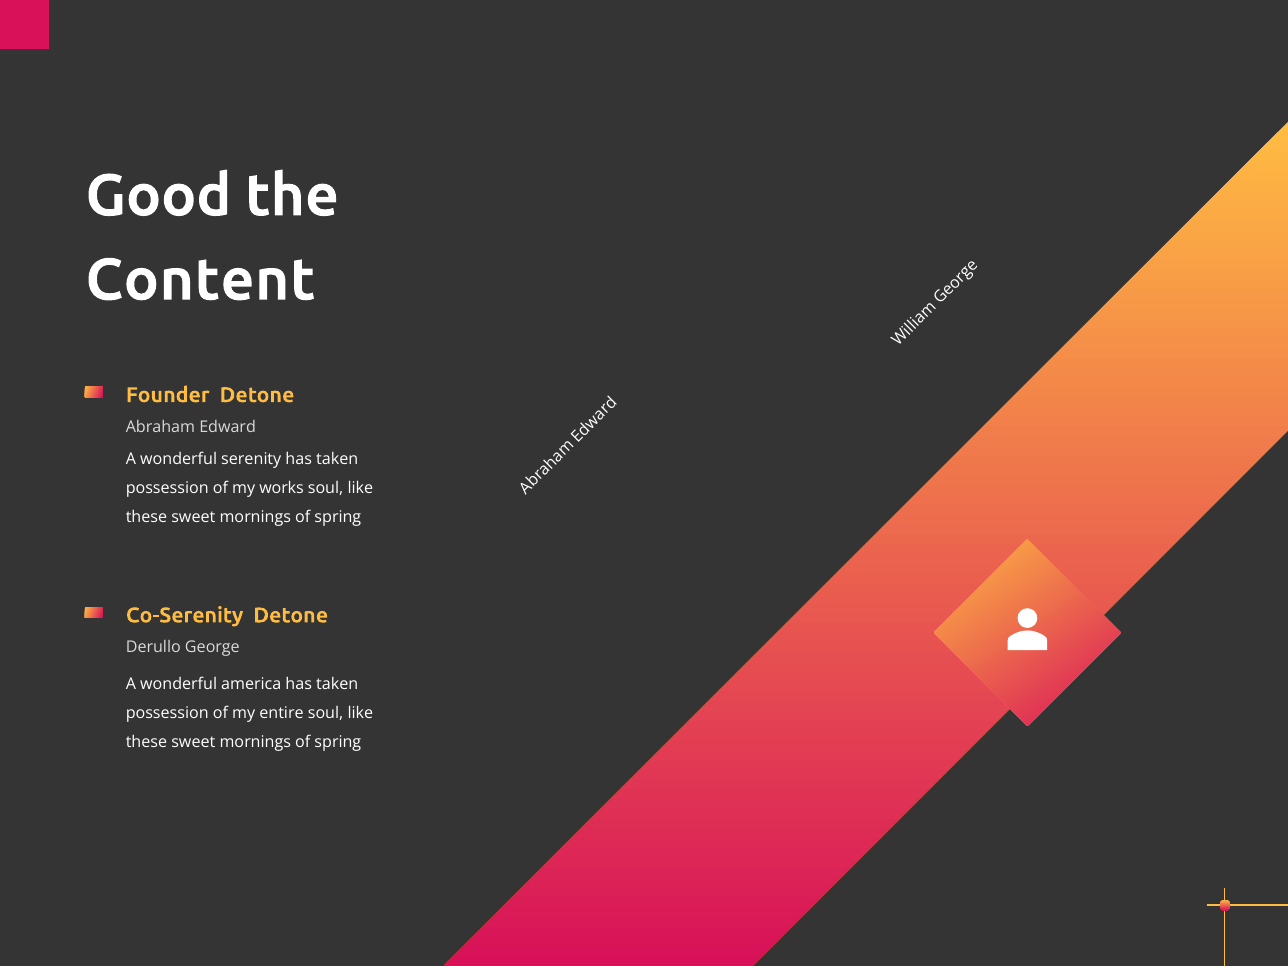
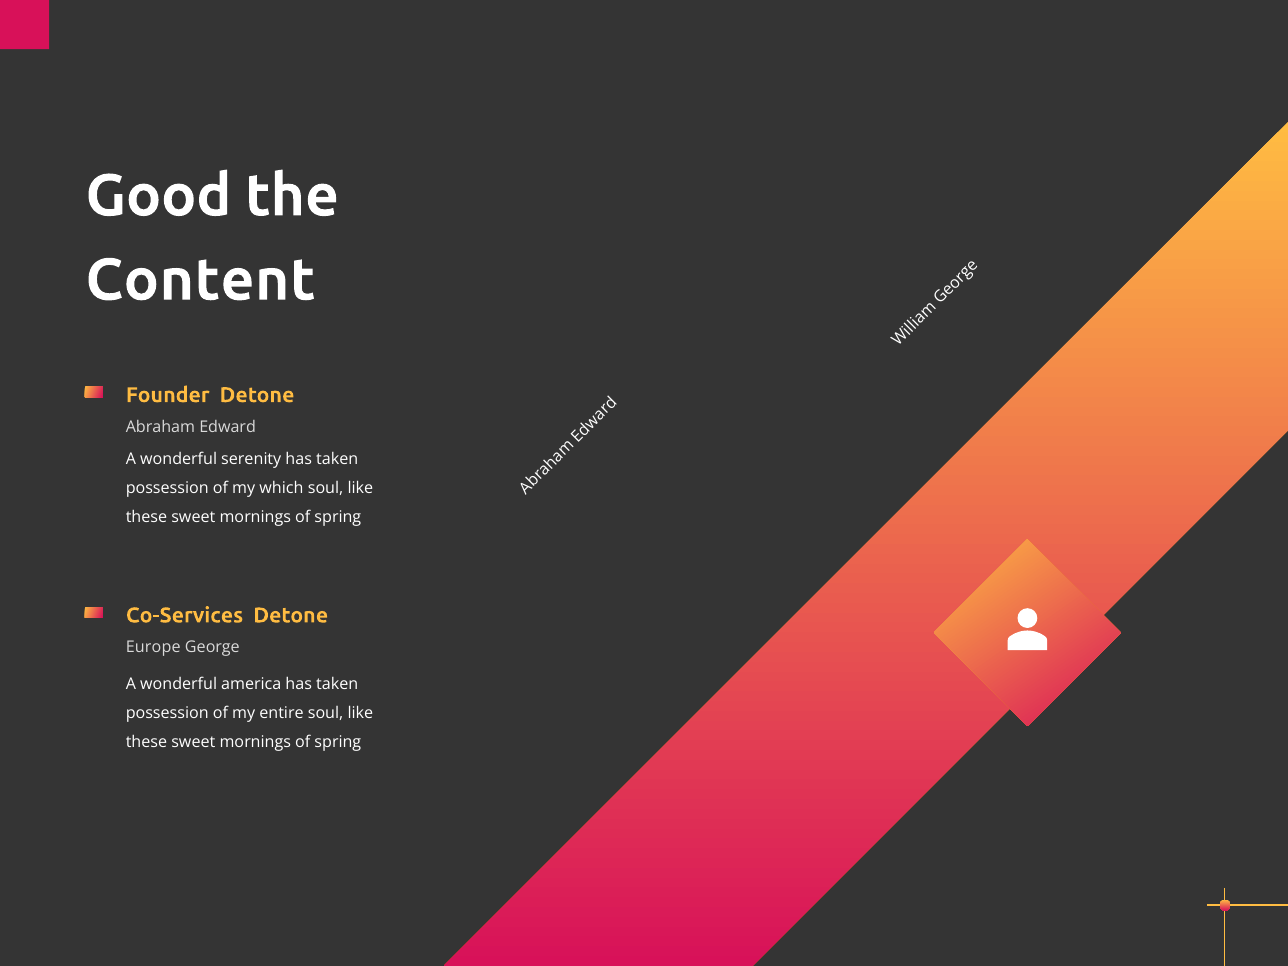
works: works -> which
Co-Serenity: Co-Serenity -> Co-Services
Derullo: Derullo -> Europe
